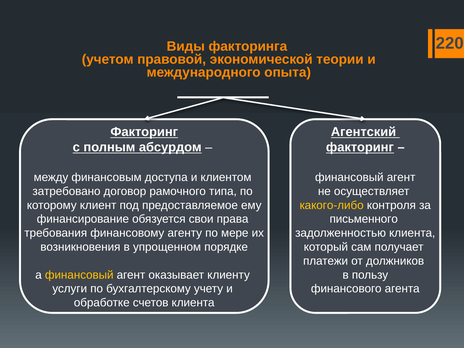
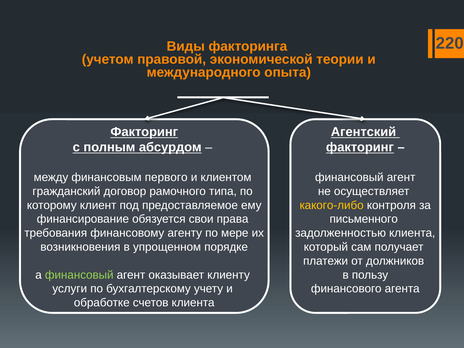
доступа: доступа -> первого
затребовано: затребовано -> гражданский
финансовый at (79, 275) colour: yellow -> light green
